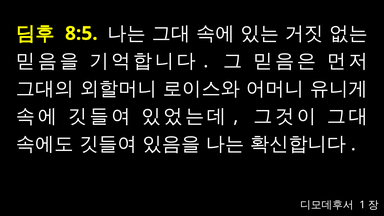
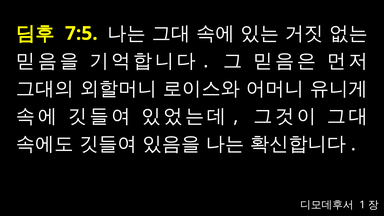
8:5: 8:5 -> 7:5
